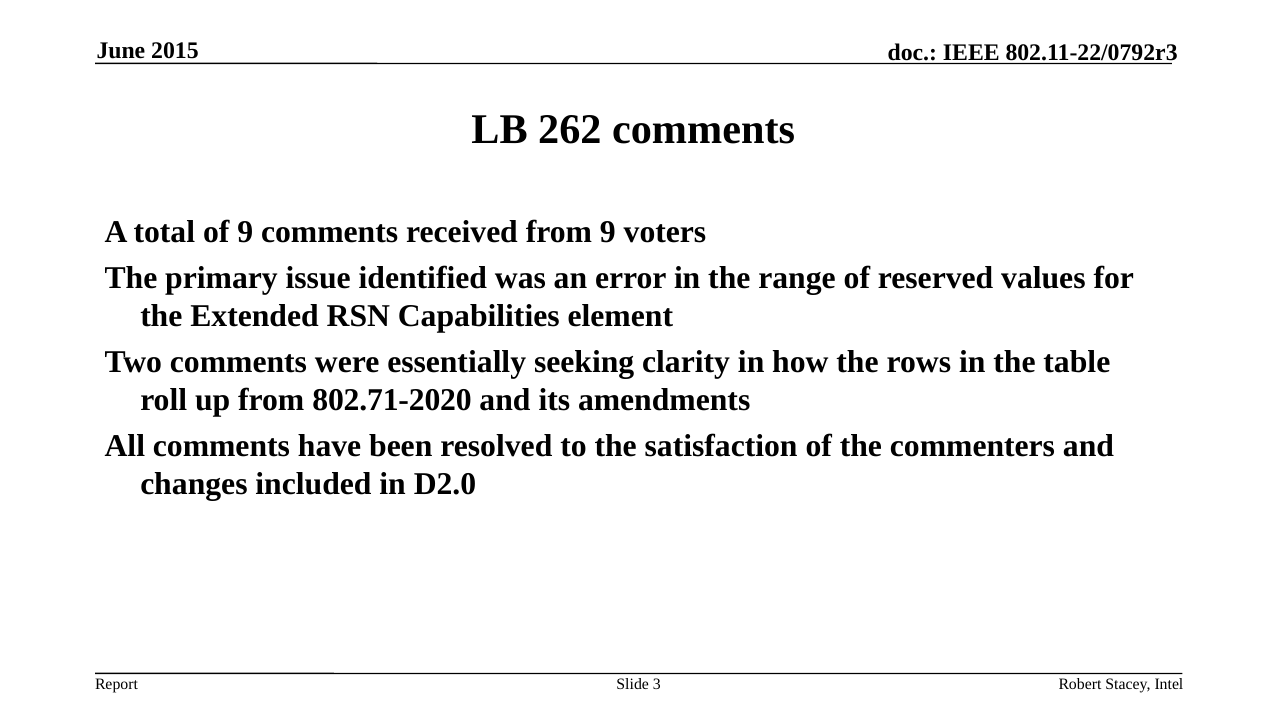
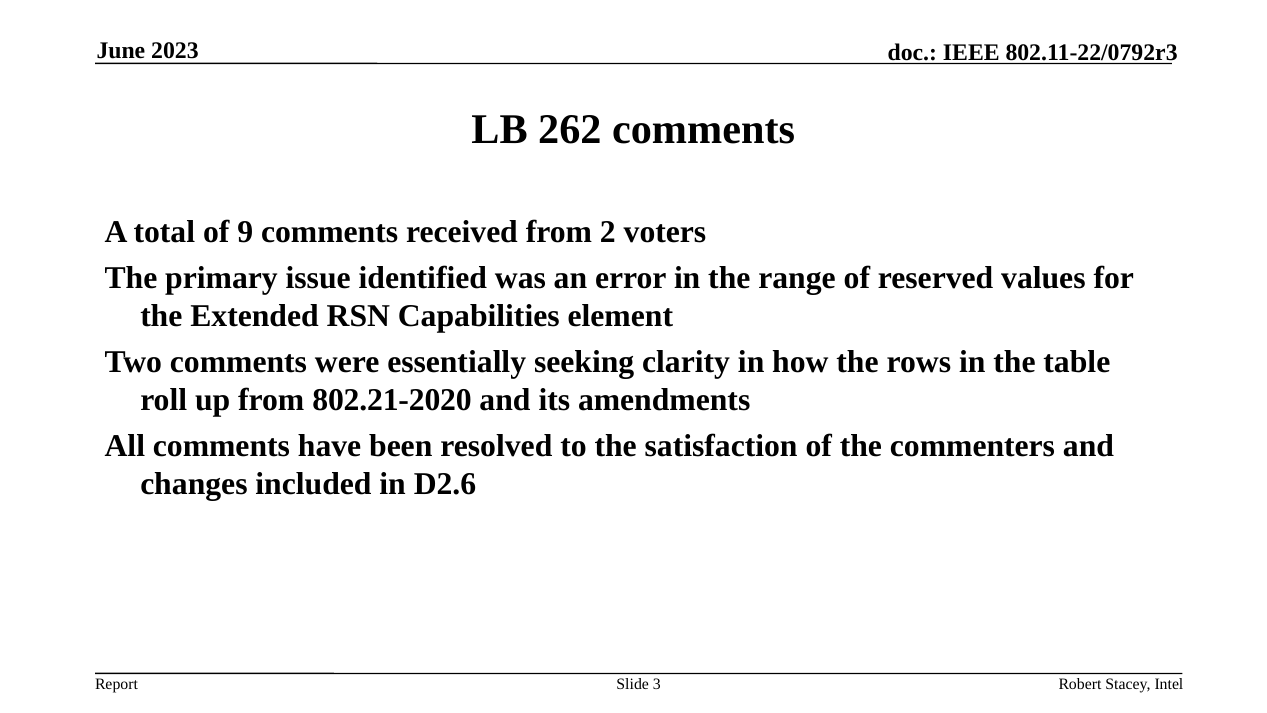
2015: 2015 -> 2023
from 9: 9 -> 2
802.71-2020: 802.71-2020 -> 802.21-2020
D2.0: D2.0 -> D2.6
